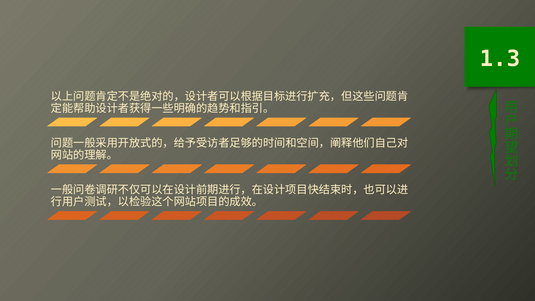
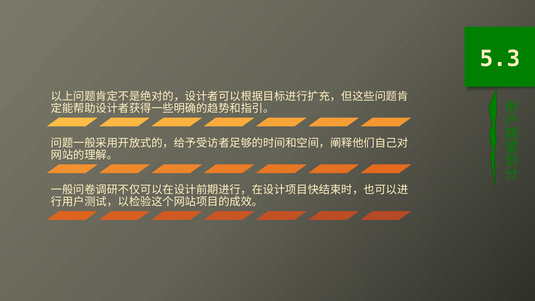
1.3: 1.3 -> 5.3
